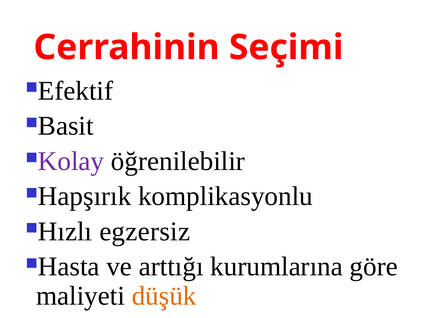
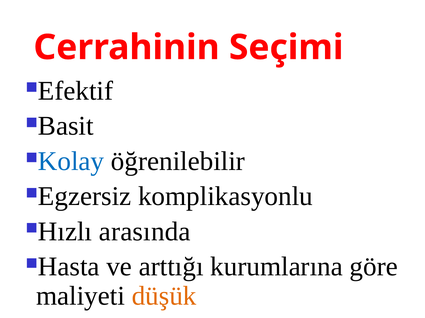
Kolay colour: purple -> blue
Hapşırık: Hapşırık -> Egzersiz
egzersiz: egzersiz -> arasında
